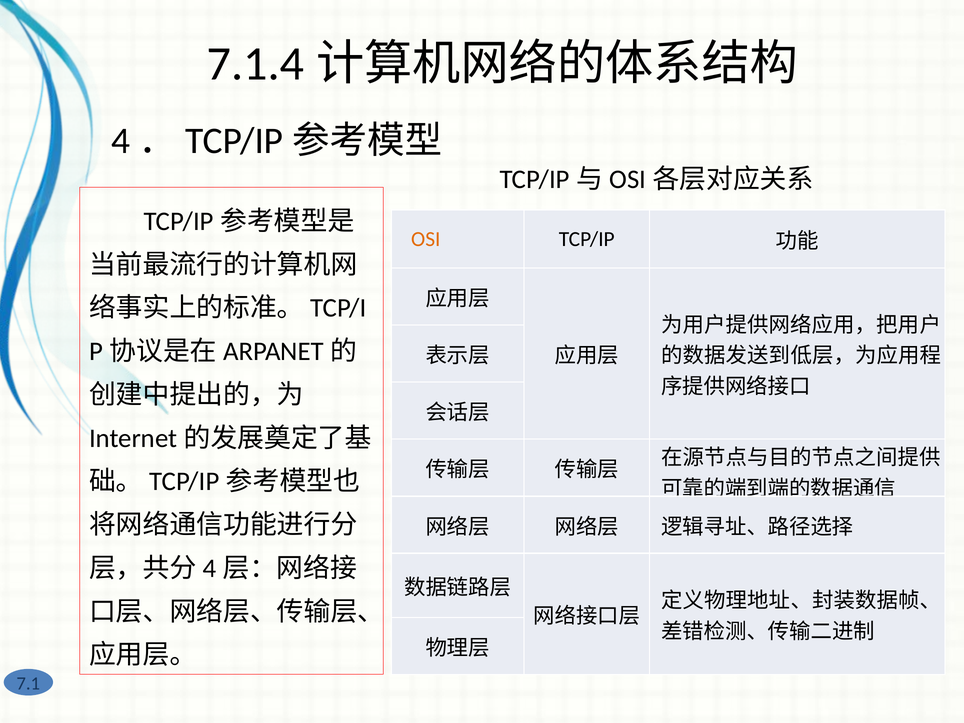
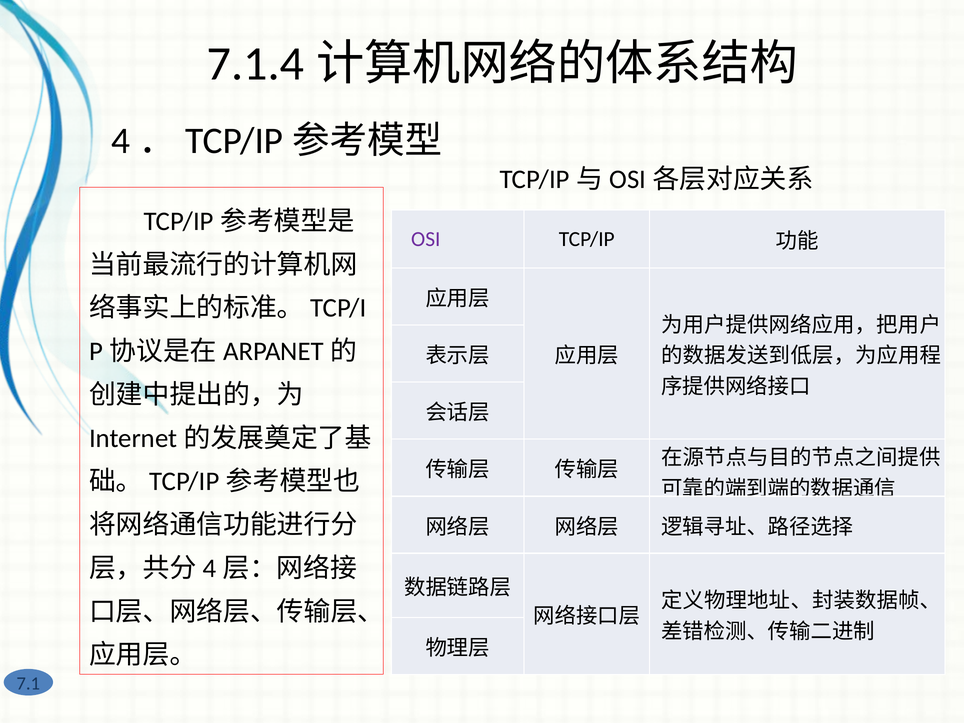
OSI colour: orange -> purple
